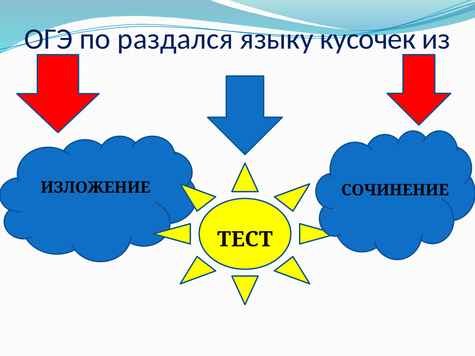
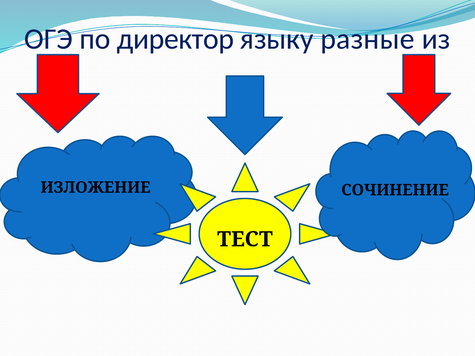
раздался: раздался -> директор
кусочек: кусочек -> разные
